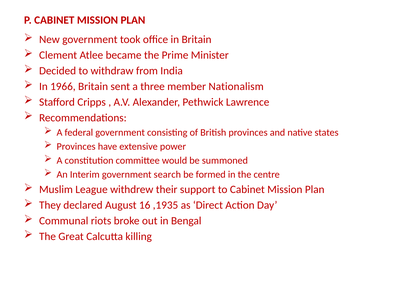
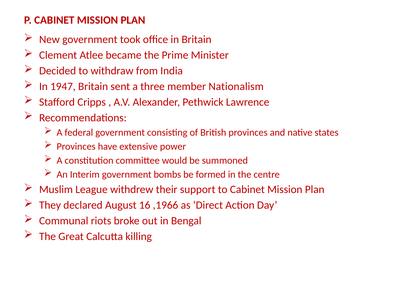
1966: 1966 -> 1947
search: search -> bombs
,1935: ,1935 -> ,1966
